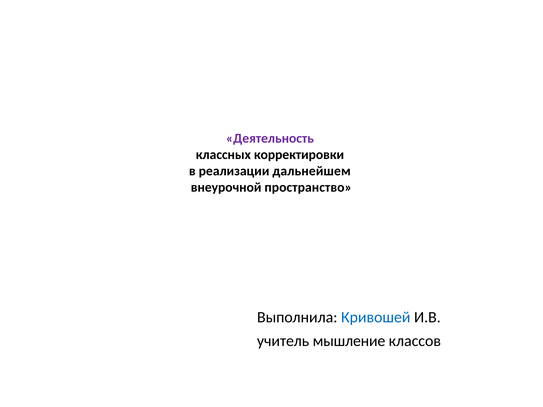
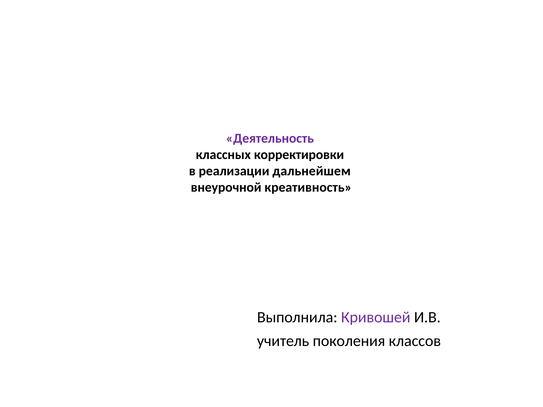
пространство: пространство -> креативность
Кривошей colour: blue -> purple
мышление: мышление -> поколения
